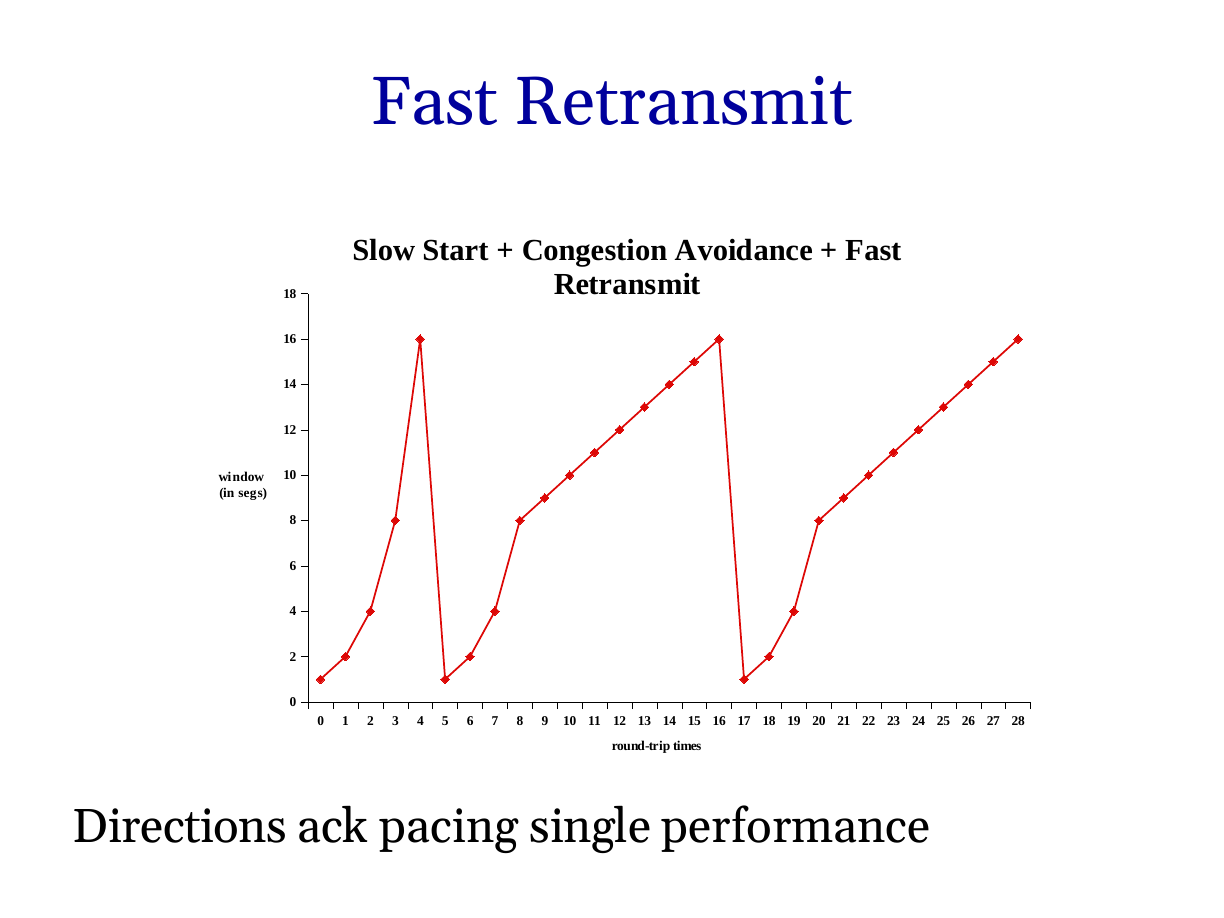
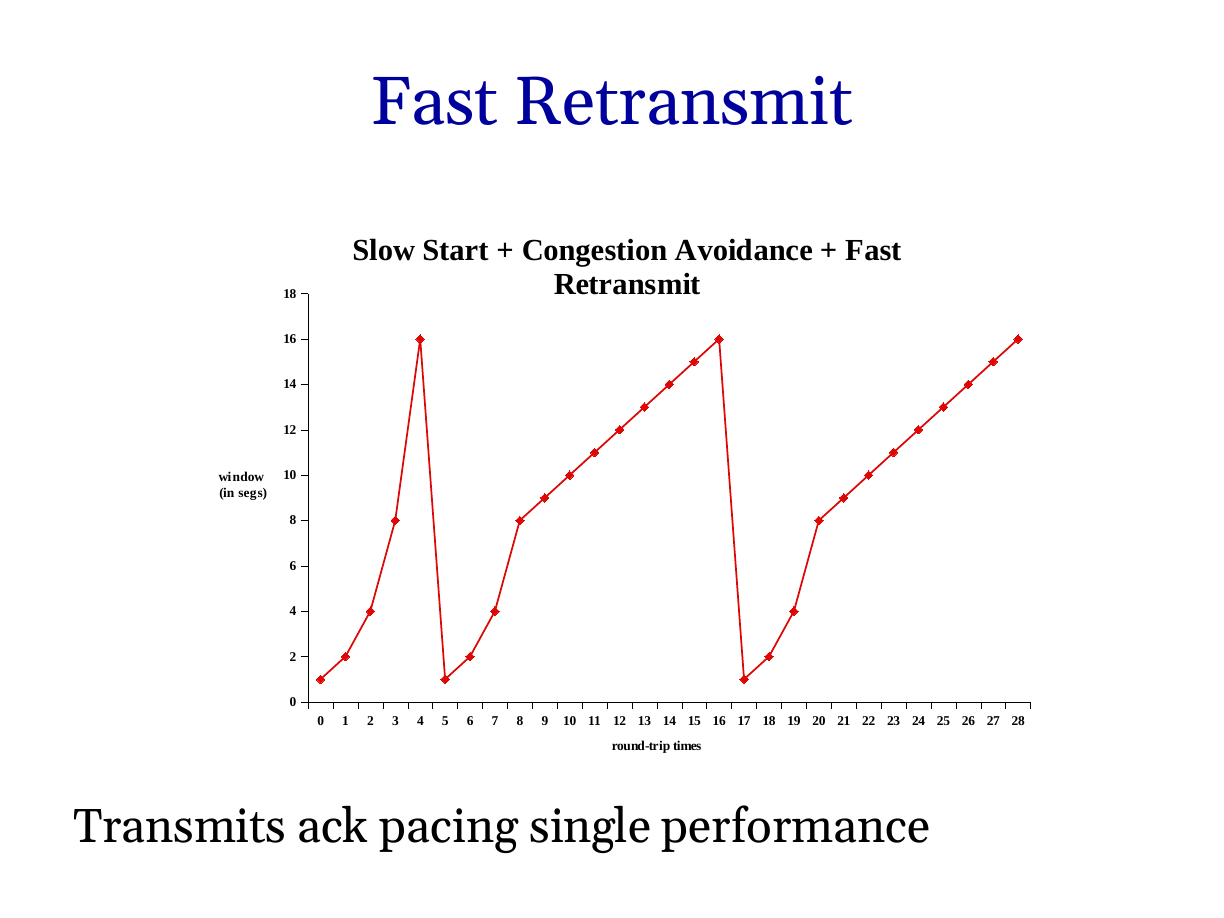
Directions: Directions -> Transmits
